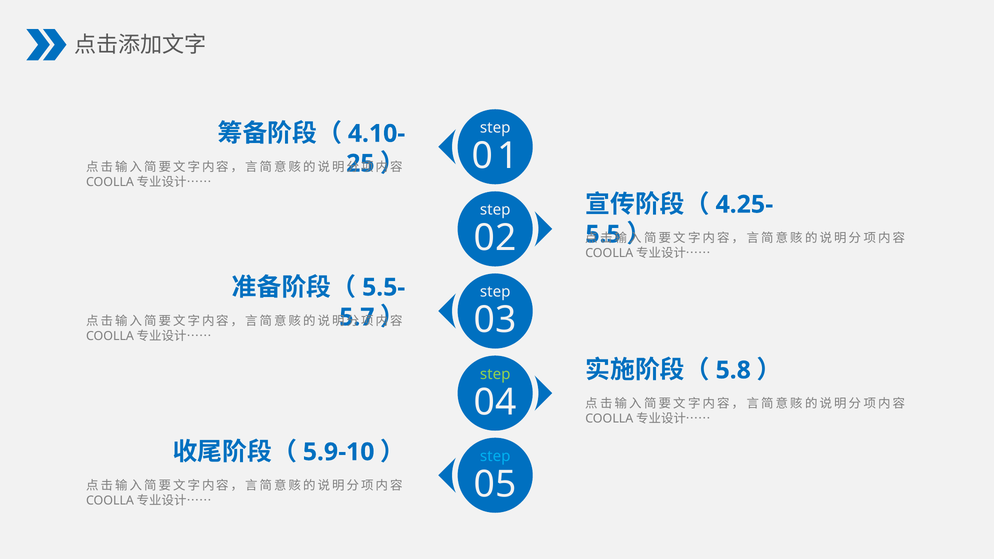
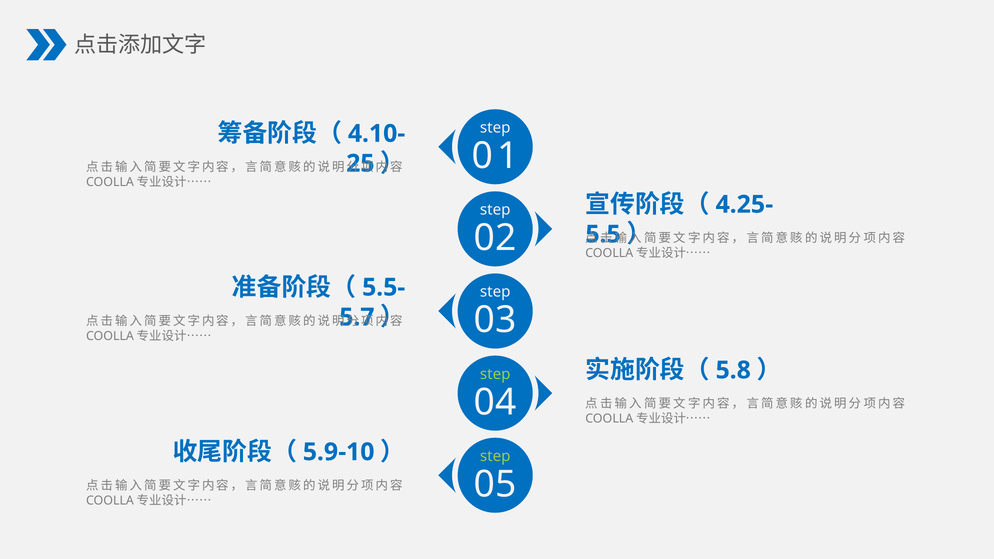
step at (495, 456) colour: light blue -> light green
